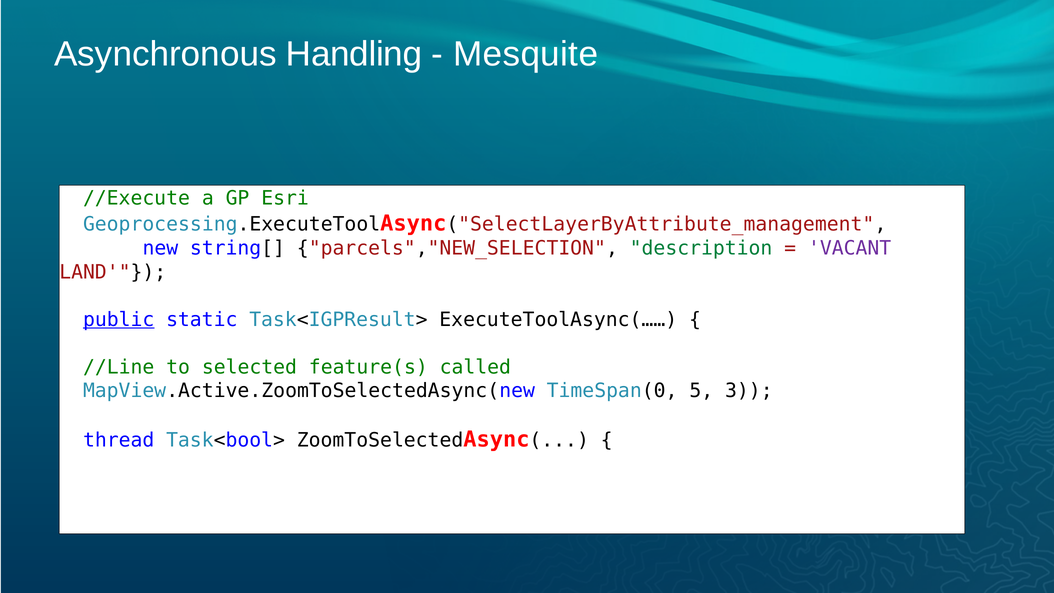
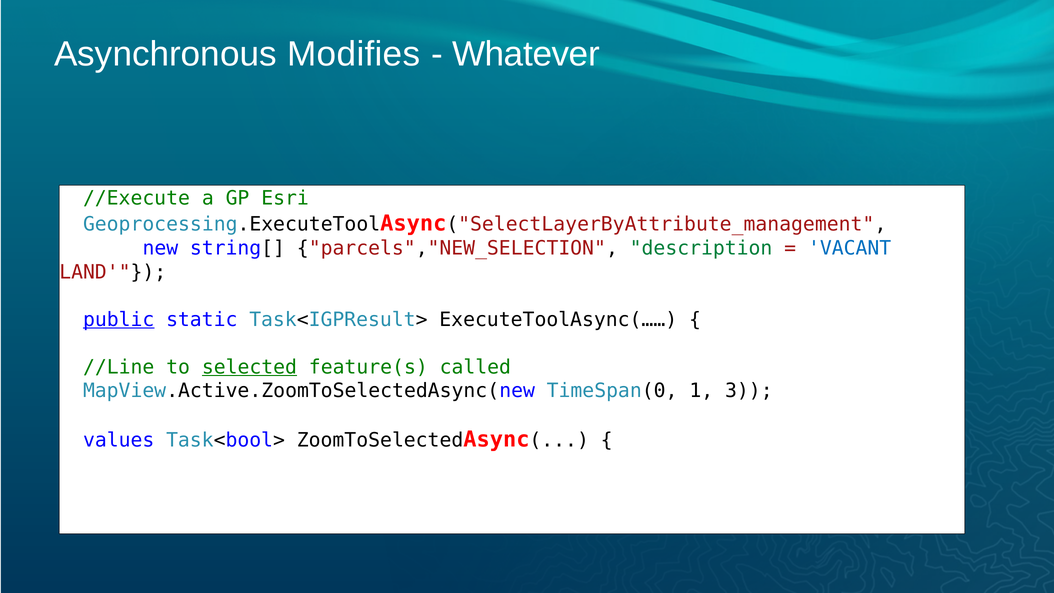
Handling: Handling -> Modifies
Mesquite: Mesquite -> Whatever
VACANT colour: purple -> blue
selected underline: none -> present
5: 5 -> 1
thread: thread -> values
